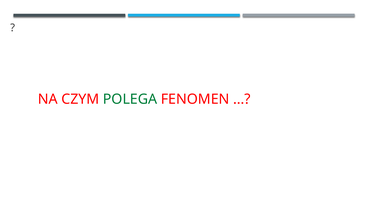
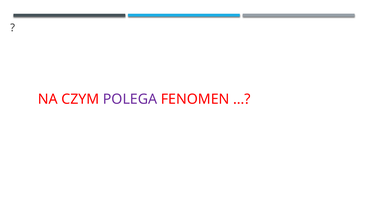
POLEGA colour: green -> purple
